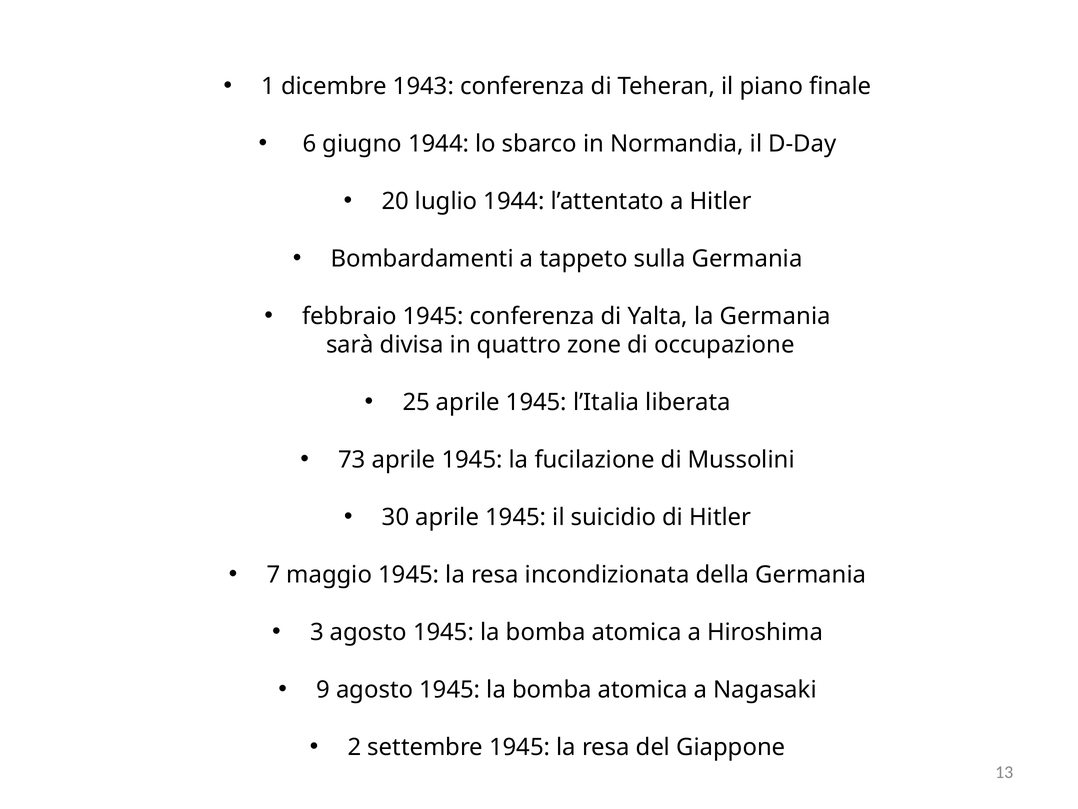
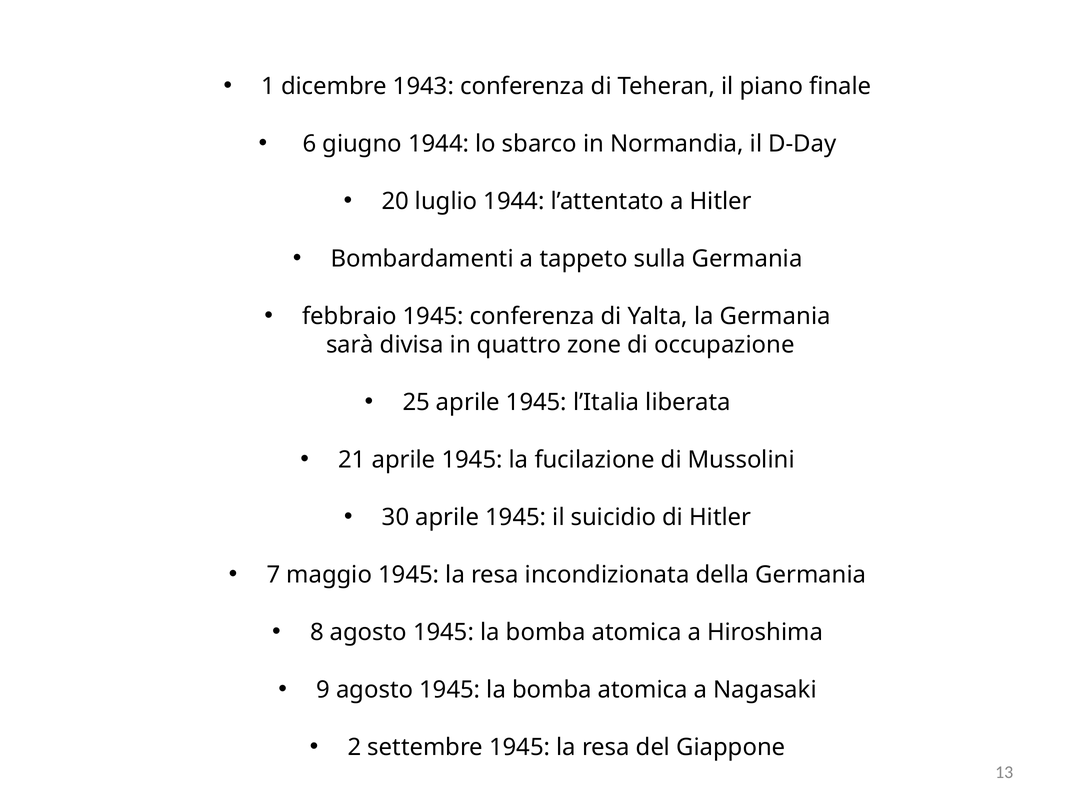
73: 73 -> 21
3: 3 -> 8
